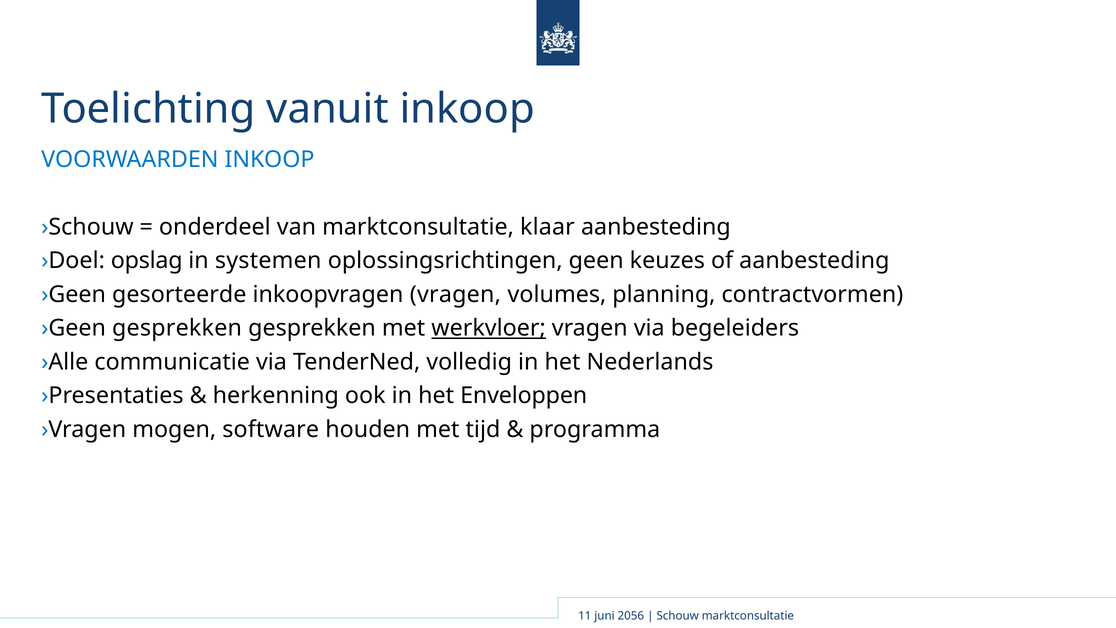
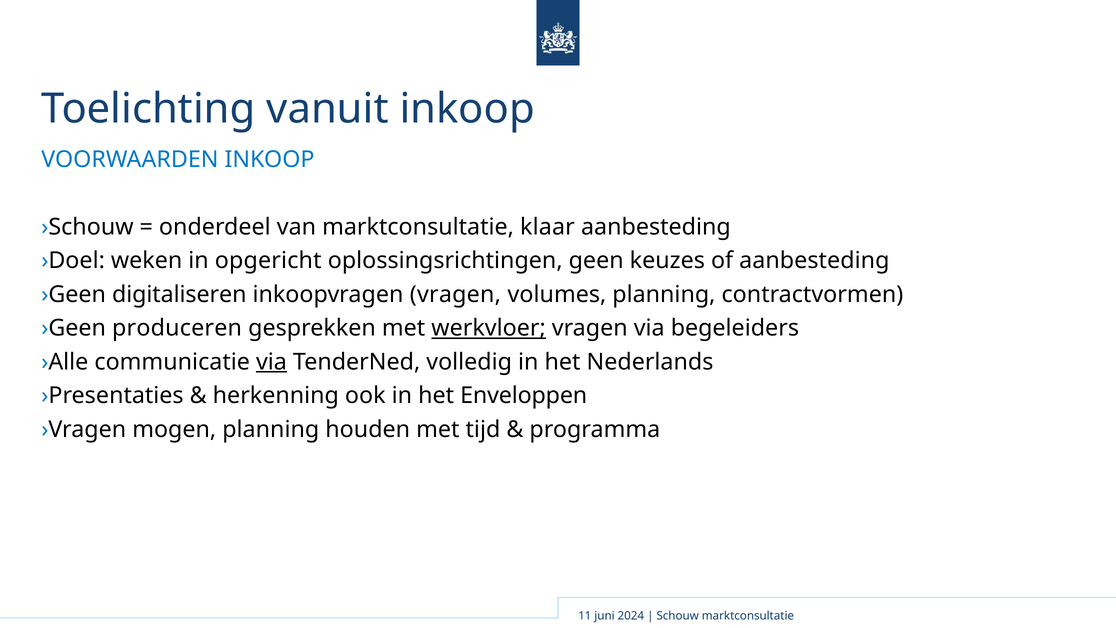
opslag: opslag -> weken
systemen: systemen -> opgericht
gesorteerde: gesorteerde -> digitaliseren
›Geen gesprekken: gesprekken -> produceren
via at (271, 362) underline: none -> present
mogen software: software -> planning
2056: 2056 -> 2024
